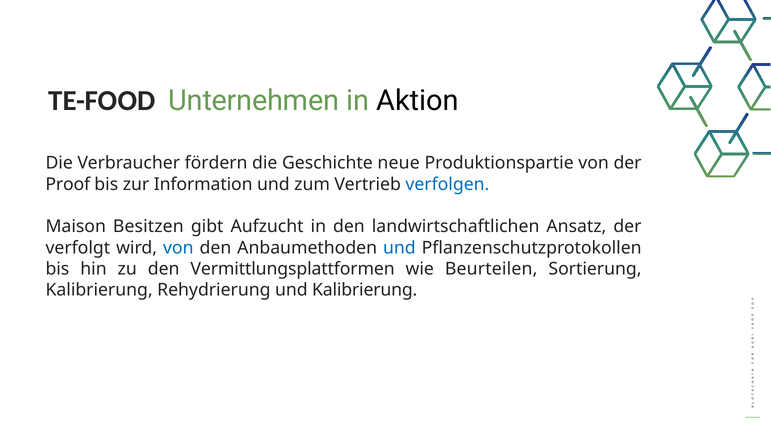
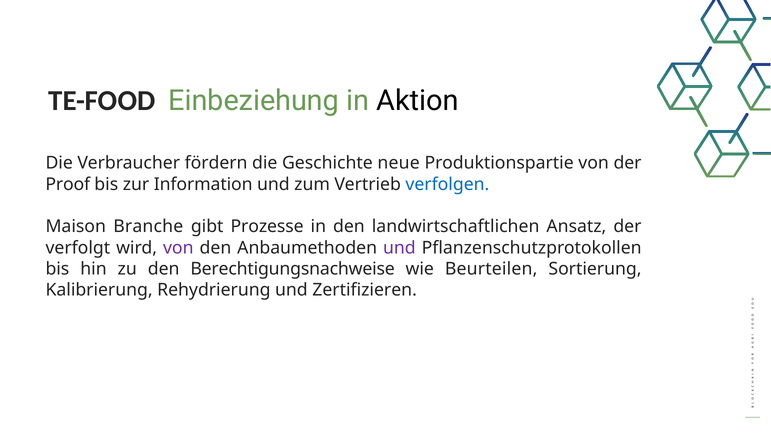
Unternehmen: Unternehmen -> Einbeziehung
Besitzen: Besitzen -> Branche
Aufzucht: Aufzucht -> Prozesse
von at (178, 248) colour: blue -> purple
und at (399, 248) colour: blue -> purple
Vermittlungsplattformen: Vermittlungsplattformen -> Berechtigungsnachweise
und Kalibrierung: Kalibrierung -> Zertifizieren
